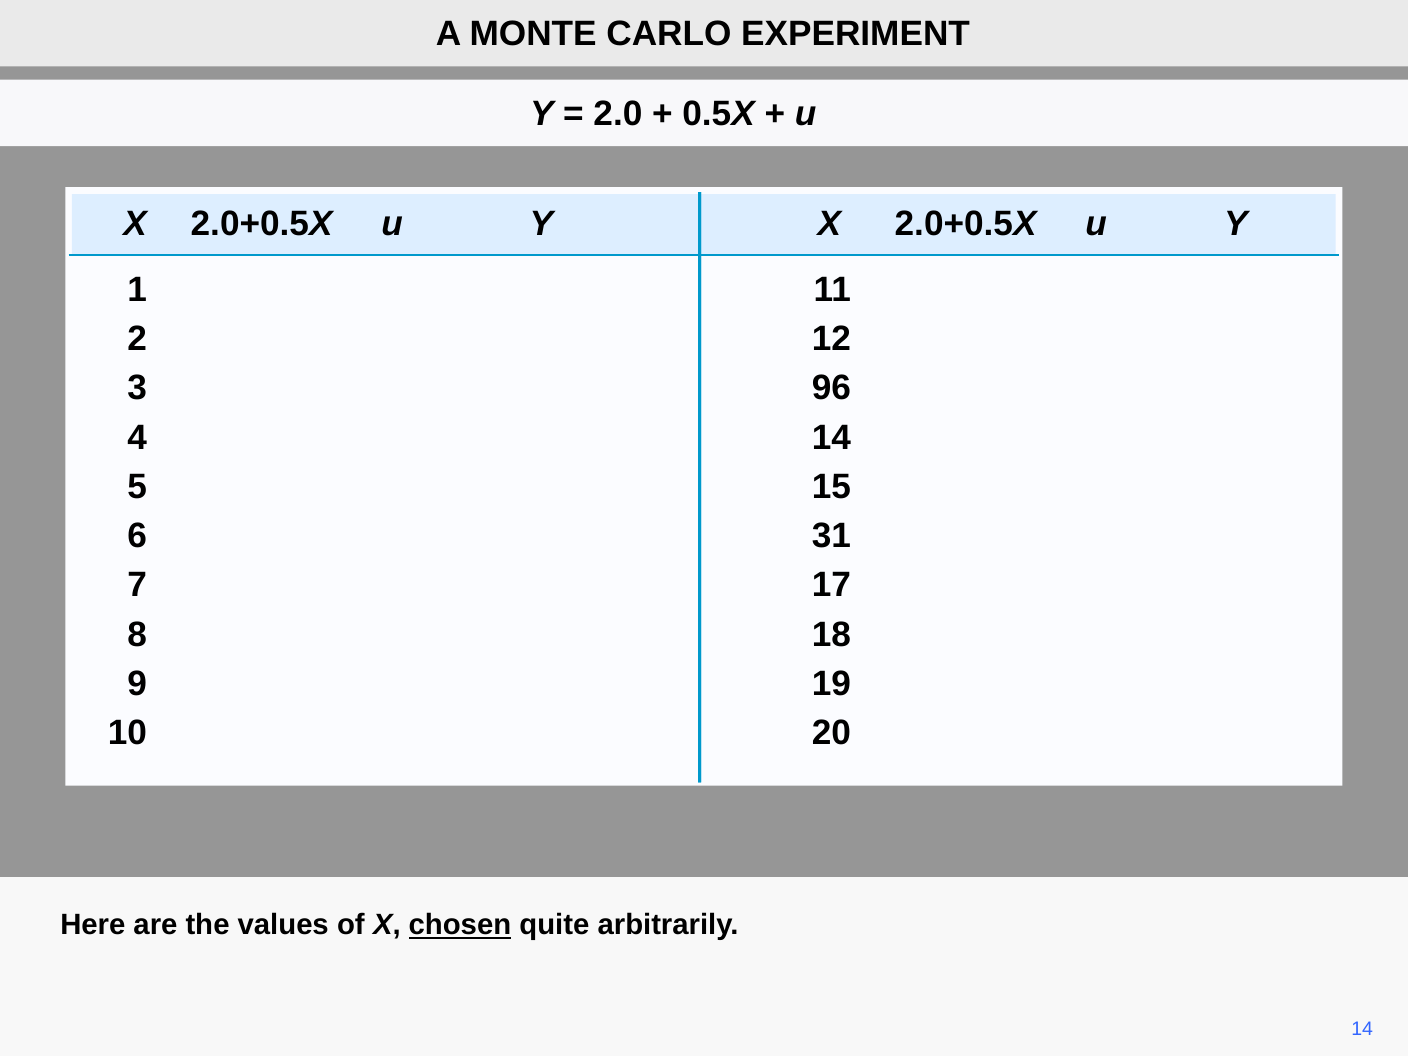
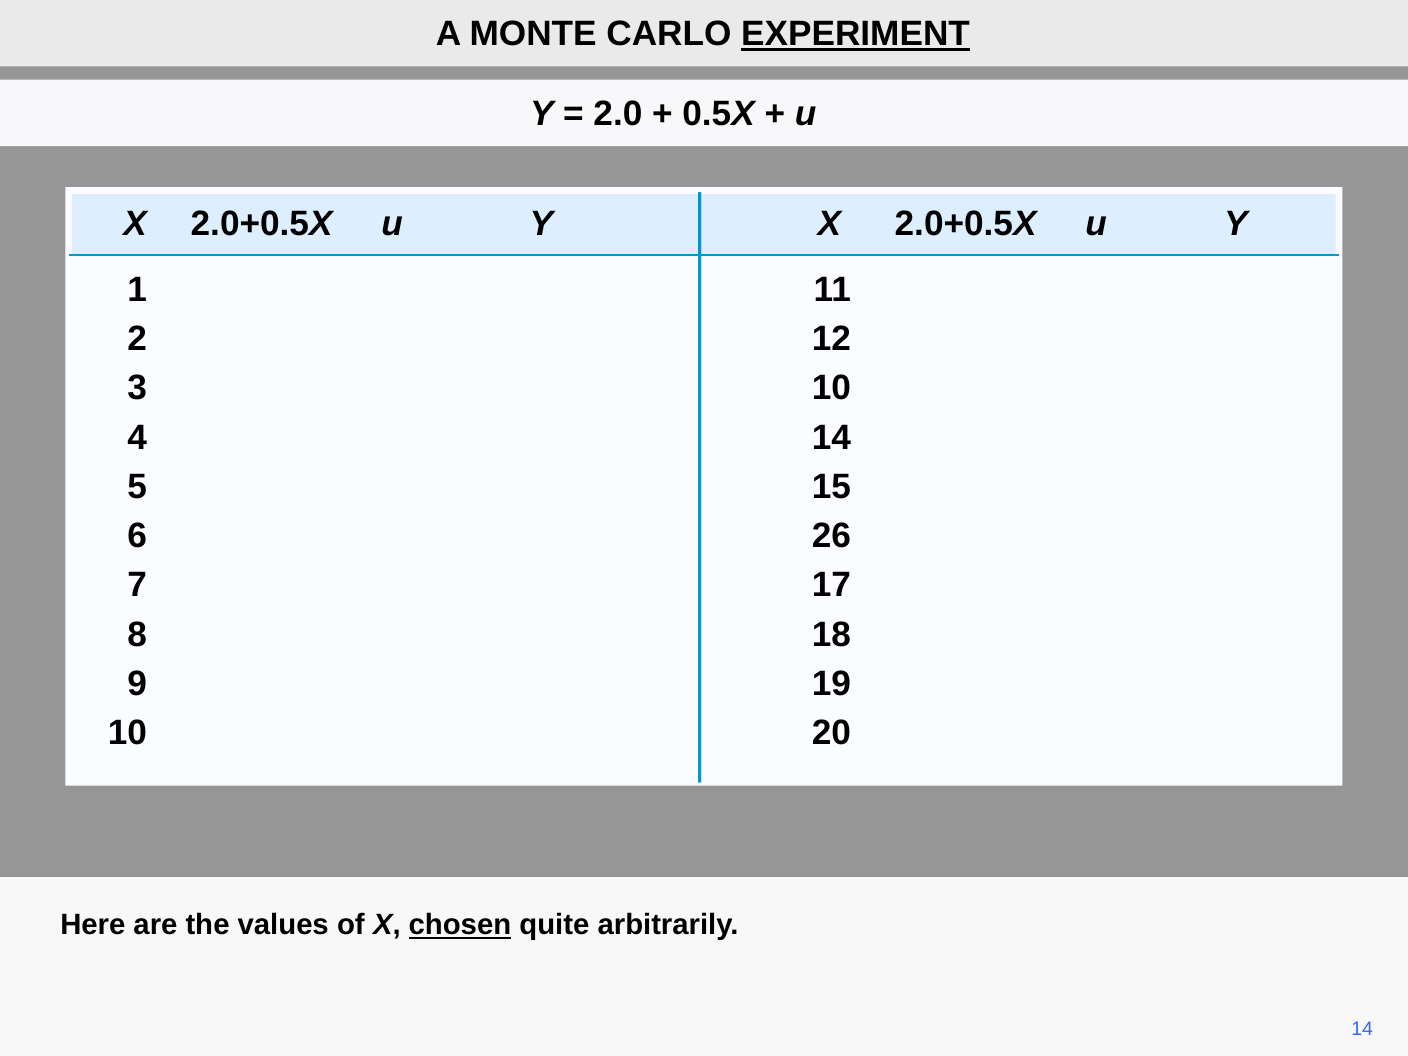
EXPERIMENT underline: none -> present
96 at (831, 388): 96 -> 10
31: 31 -> 26
